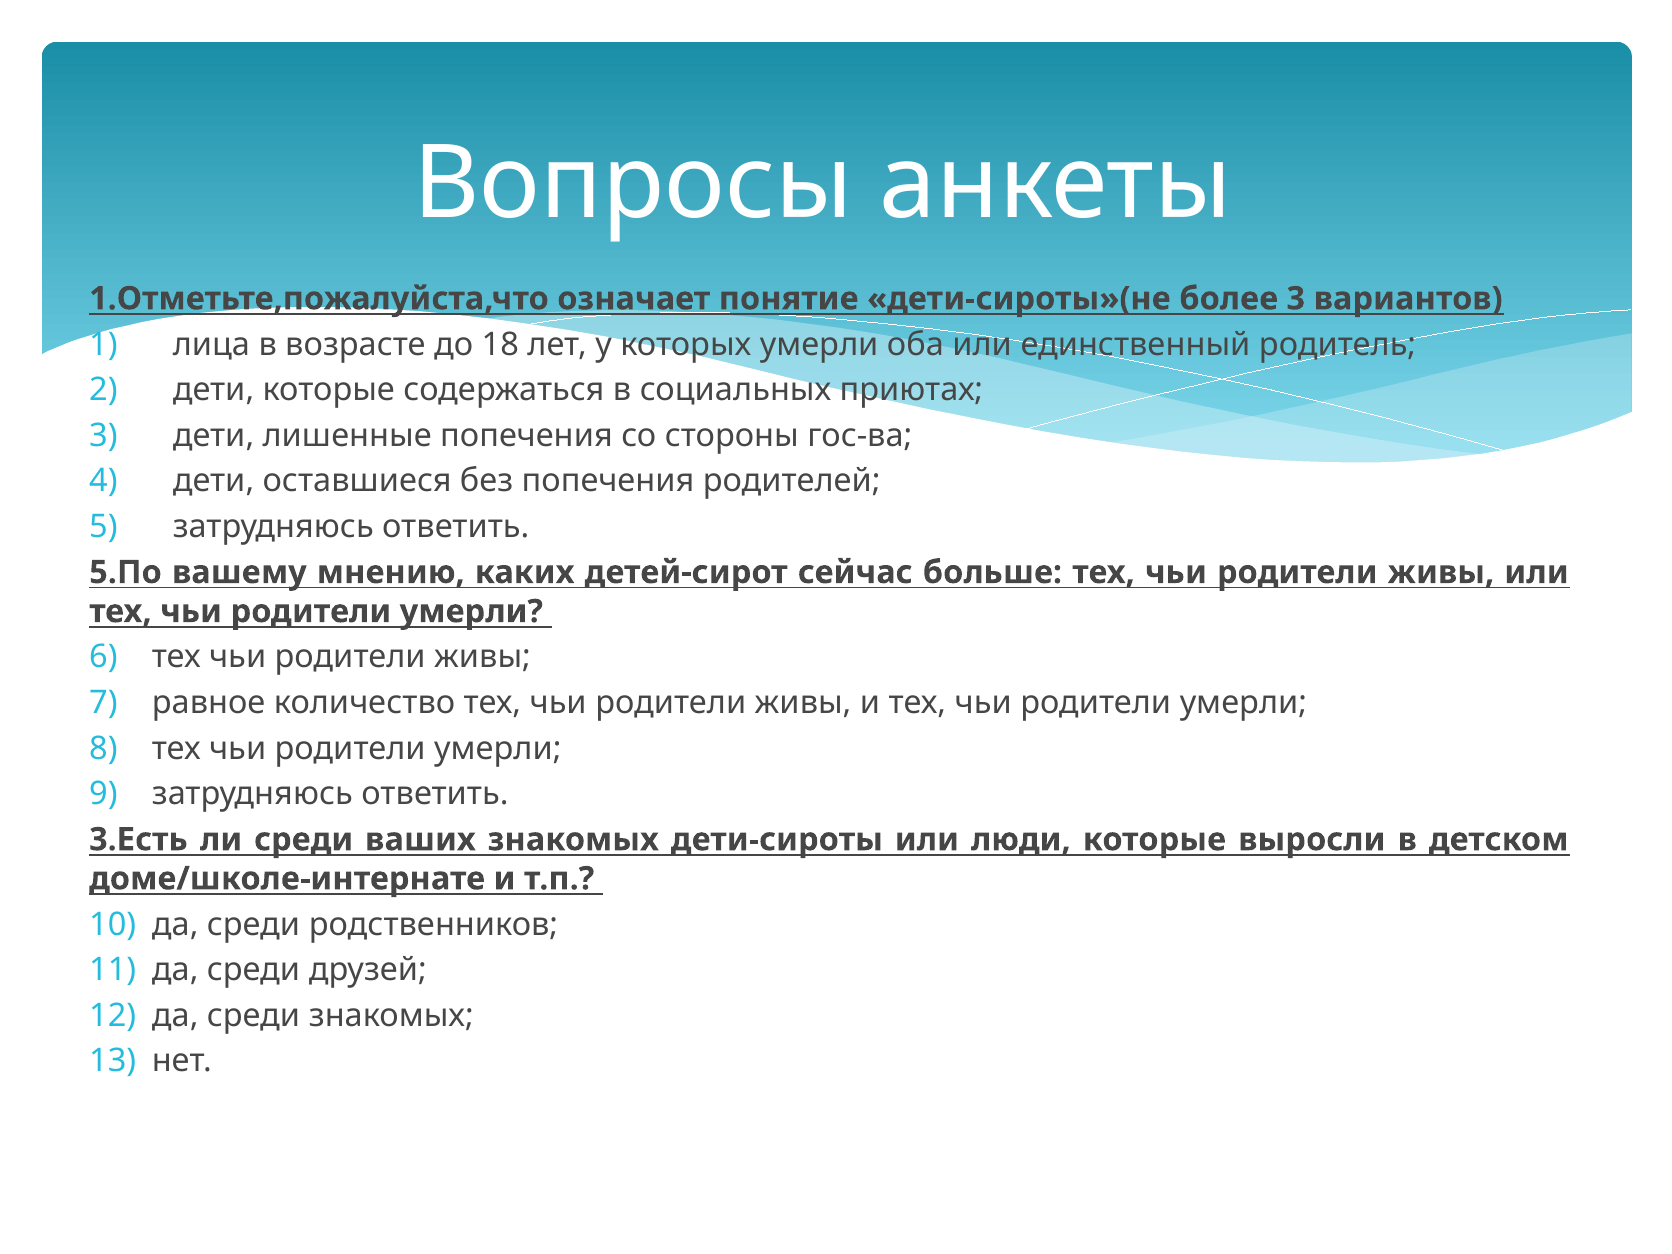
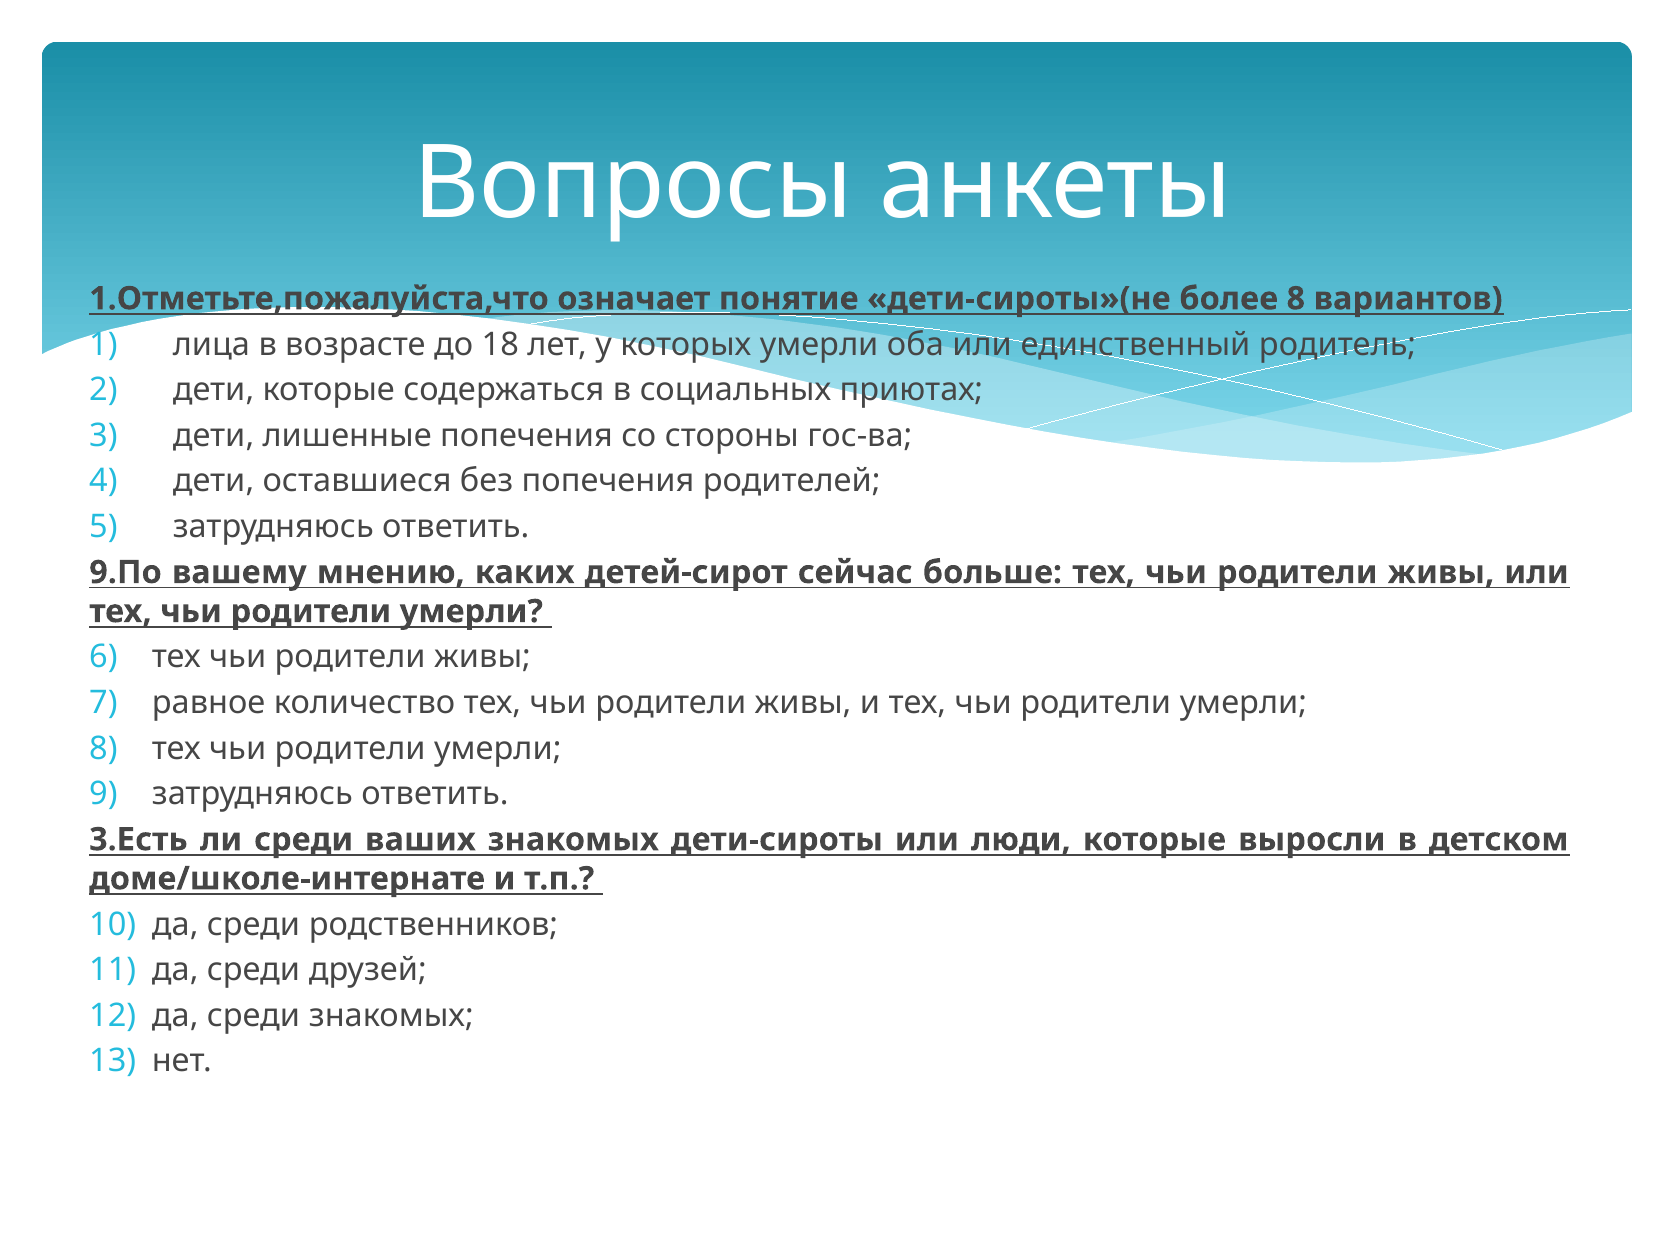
более 3: 3 -> 8
5.По: 5.По -> 9.По
